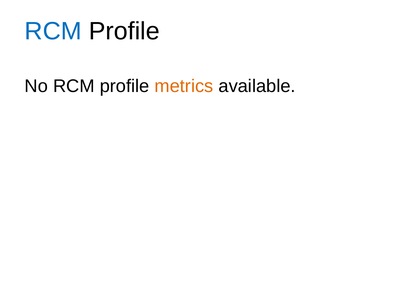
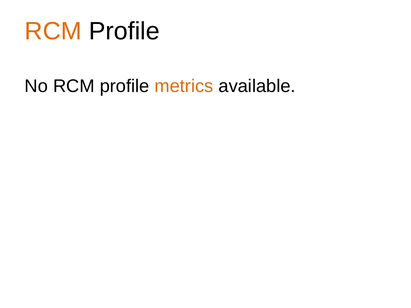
RCM at (53, 31) colour: blue -> orange
